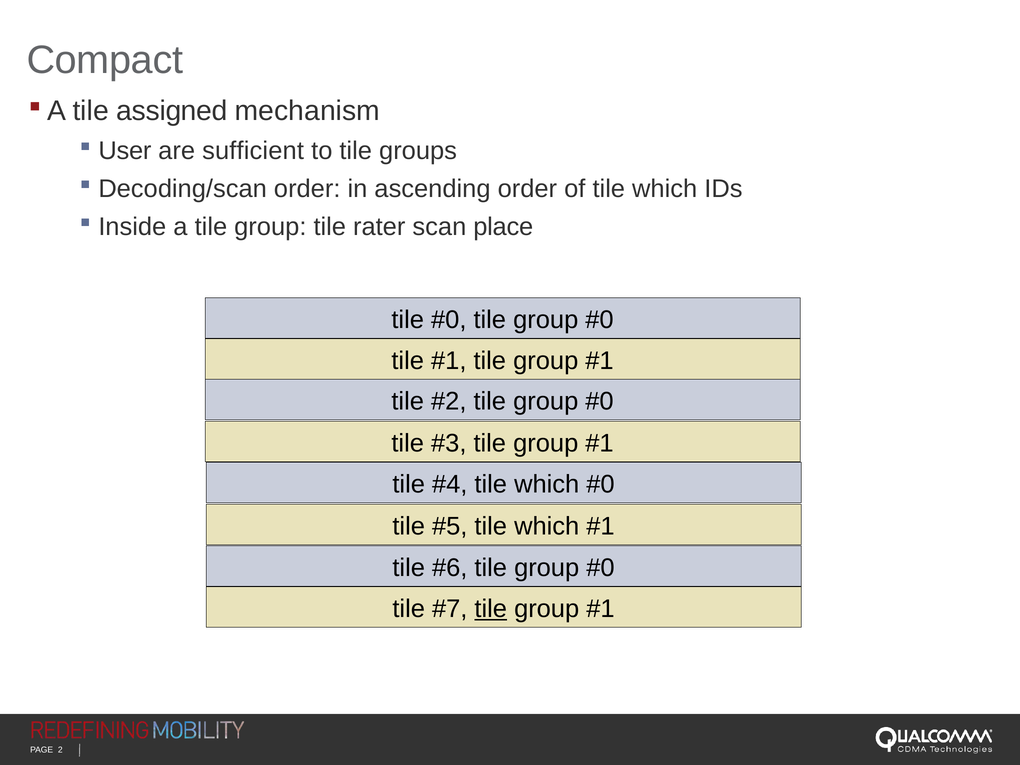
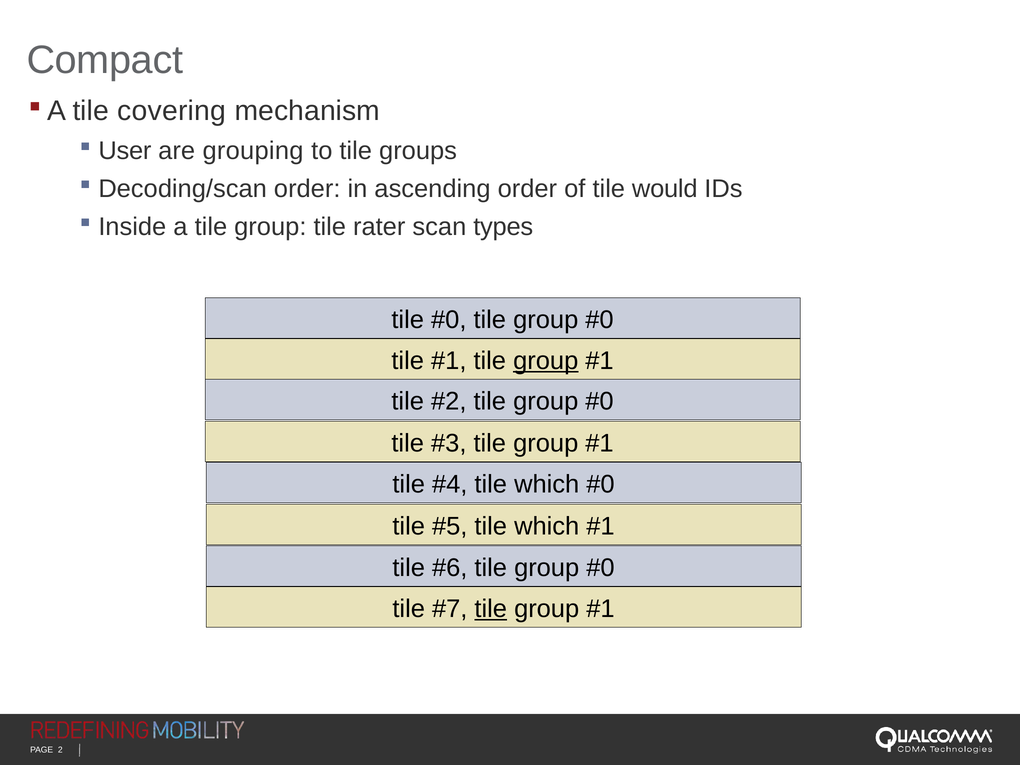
assigned: assigned -> covering
sufficient: sufficient -> grouping
of tile which: which -> would
place: place -> types
group at (546, 361) underline: none -> present
